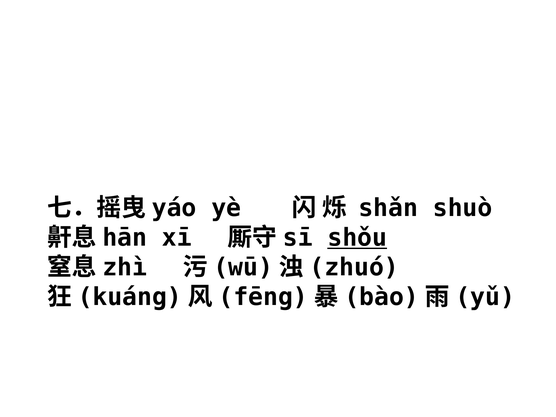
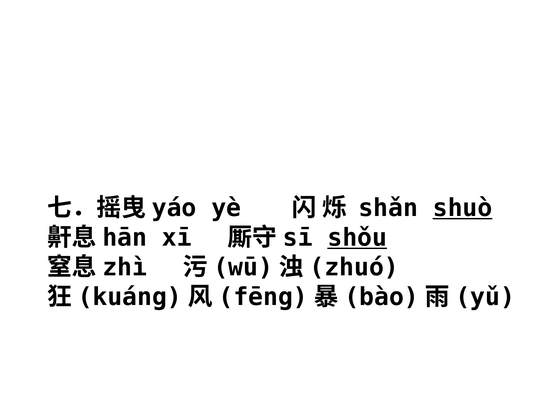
shuò underline: none -> present
